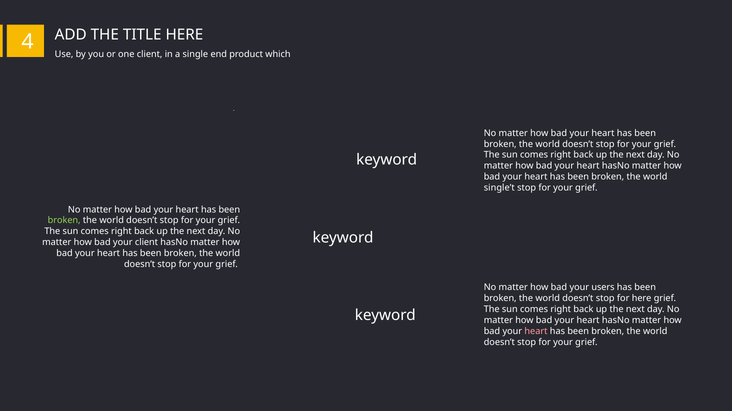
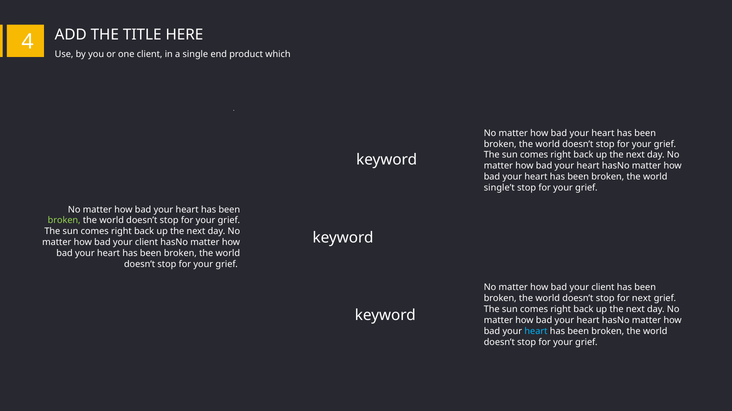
users at (603, 288): users -> client
for here: here -> next
heart at (536, 332) colour: pink -> light blue
